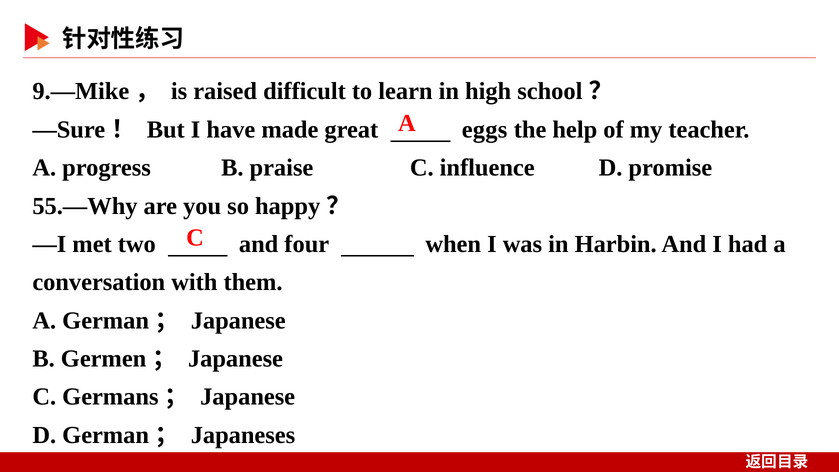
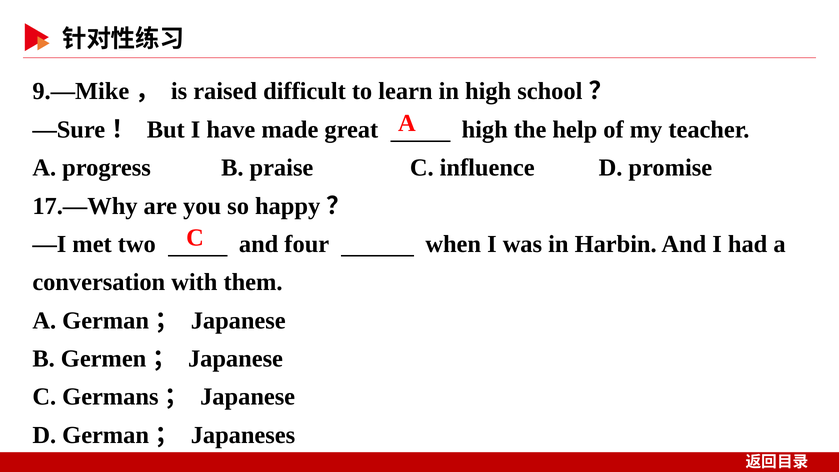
great eggs: eggs -> high
55.—Why: 55.—Why -> 17.—Why
